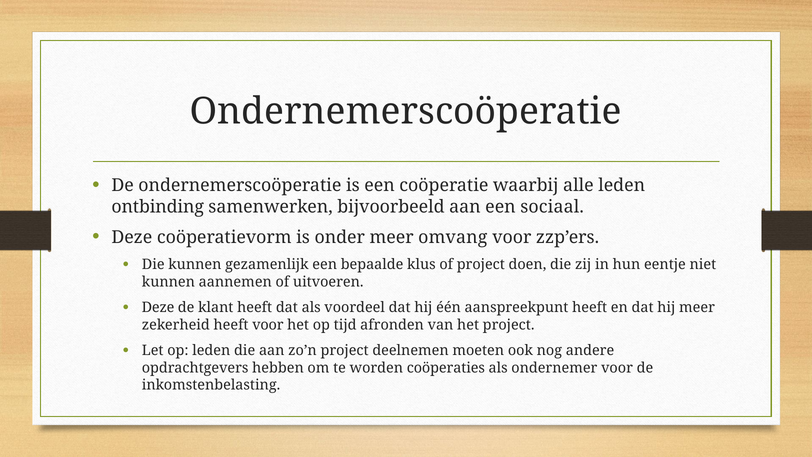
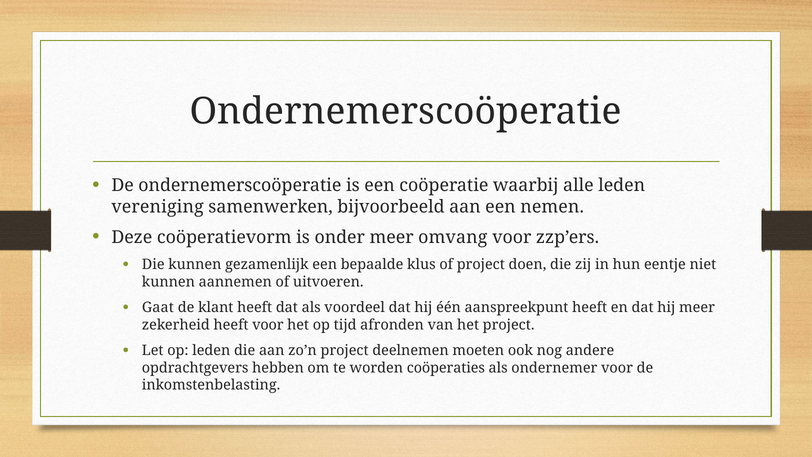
ontbinding: ontbinding -> vereniging
sociaal: sociaal -> nemen
Deze at (158, 308): Deze -> Gaat
